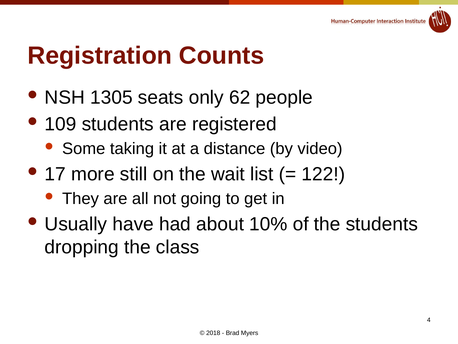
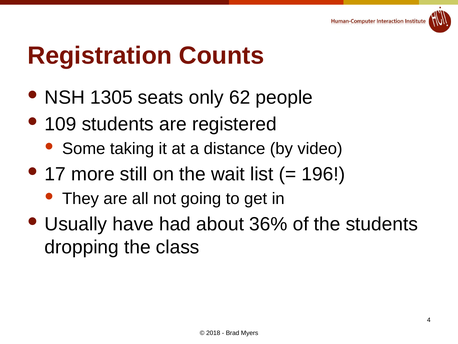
122: 122 -> 196
10%: 10% -> 36%
